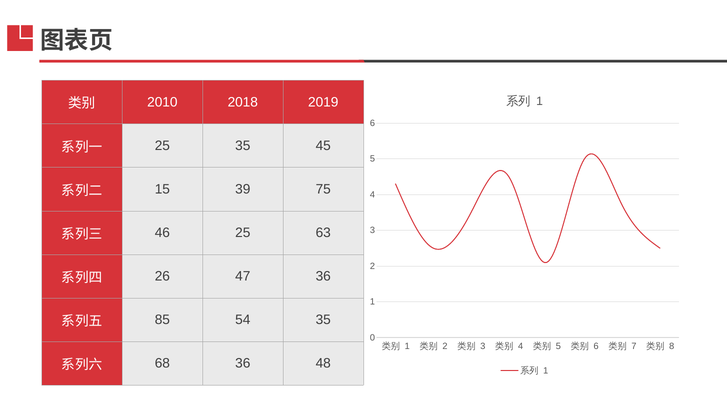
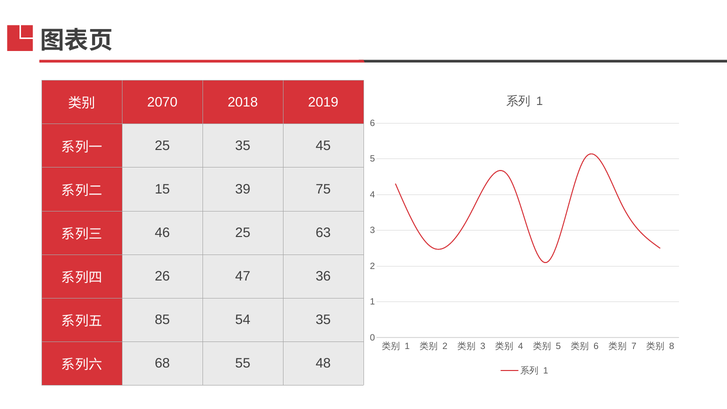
2010: 2010 -> 2070
68 36: 36 -> 55
